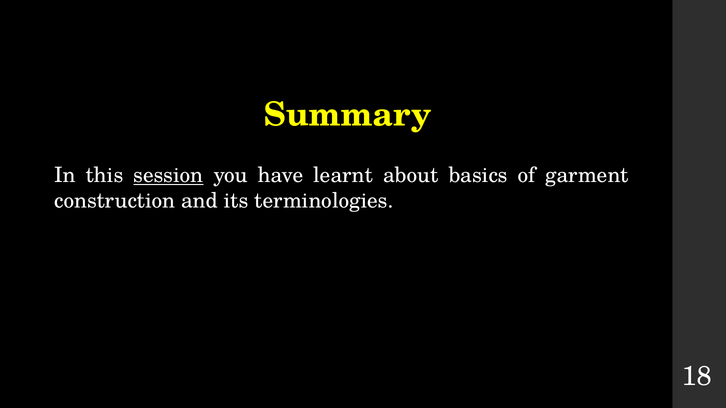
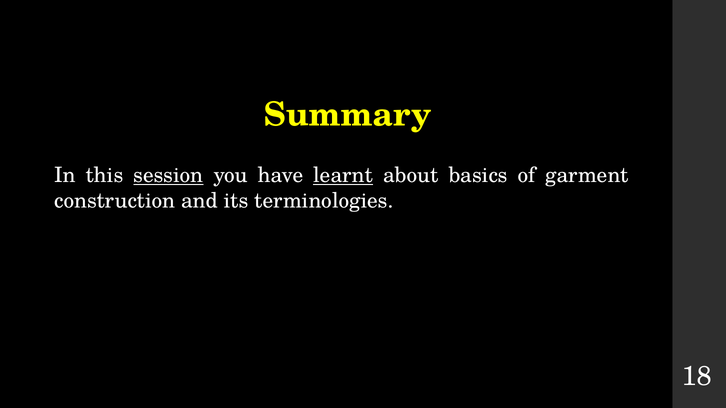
learnt underline: none -> present
